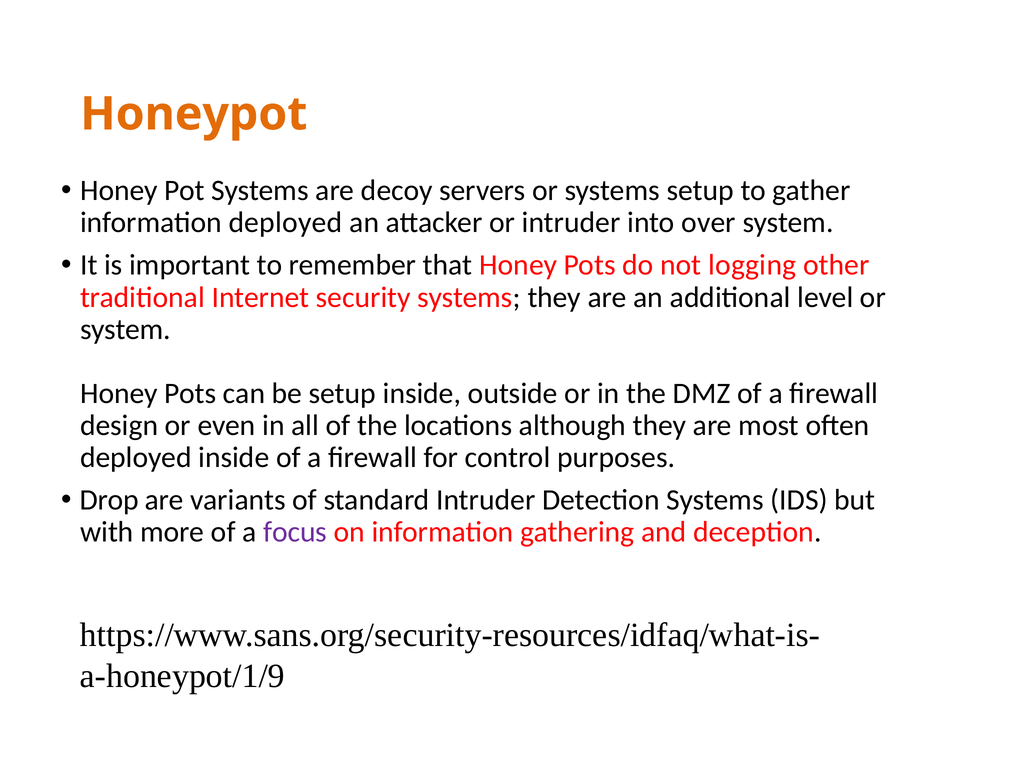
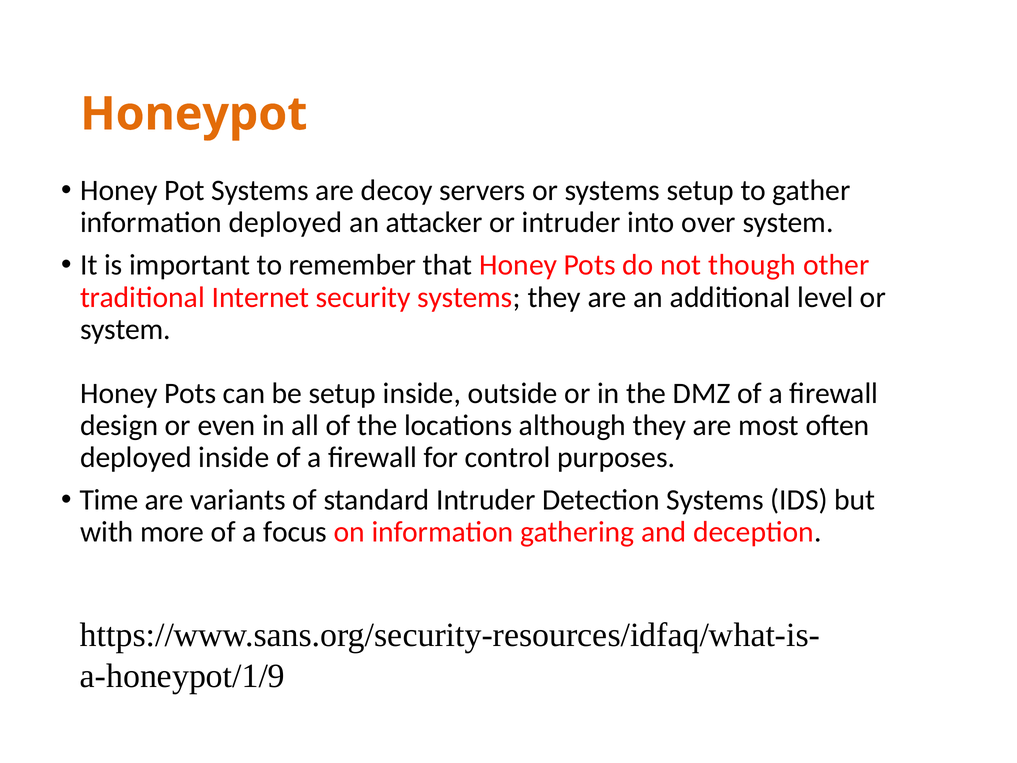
logging: logging -> though
Drop: Drop -> Time
focus colour: purple -> black
